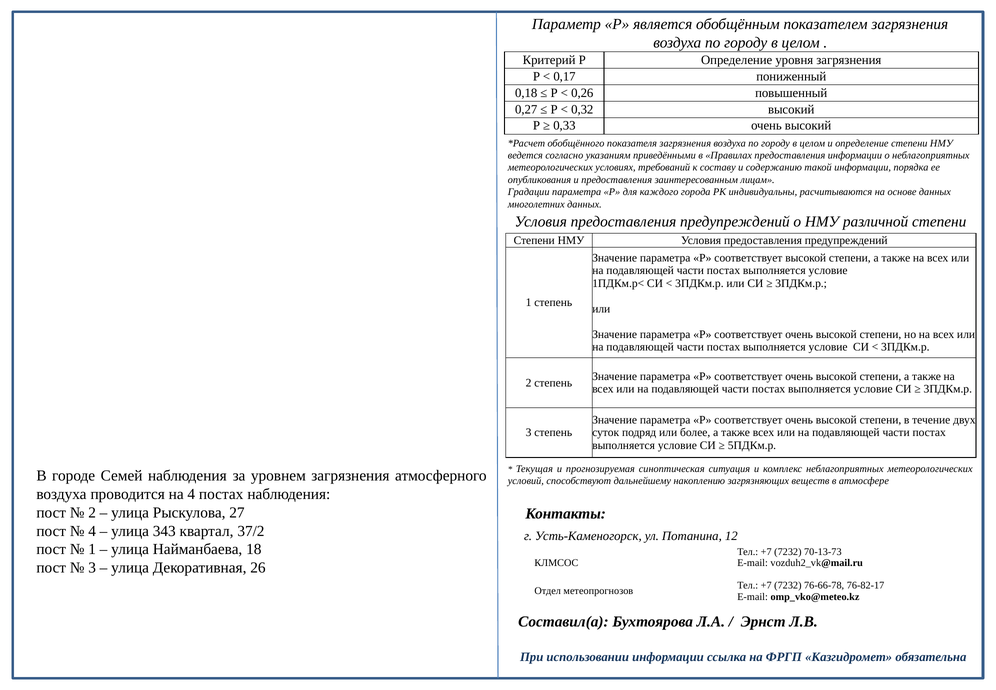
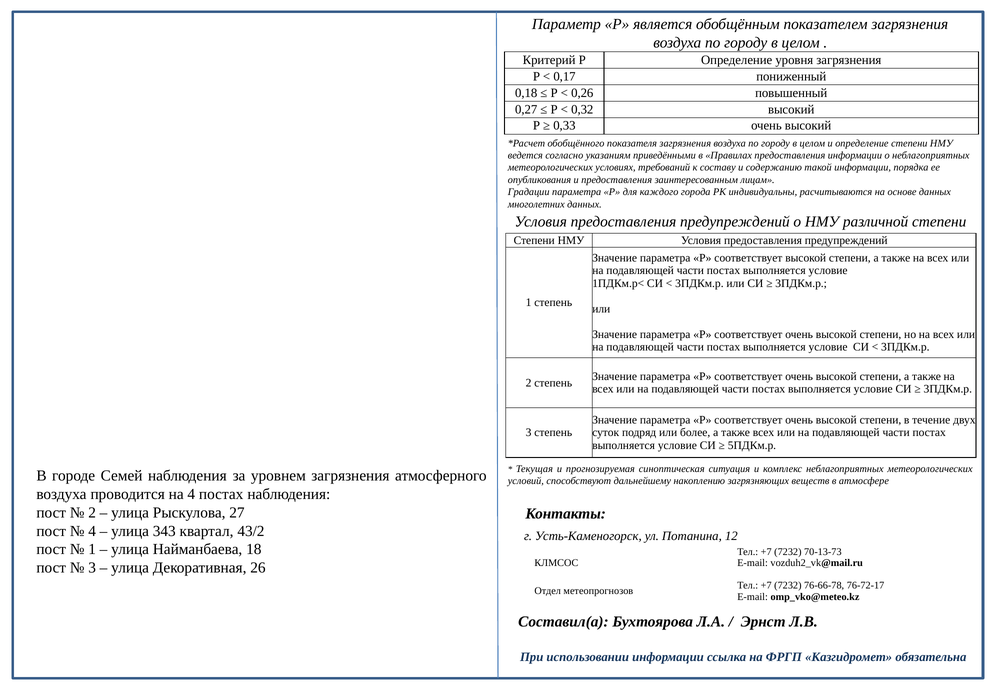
37/2: 37/2 -> 43/2
76-82-17: 76-82-17 -> 76-72-17
